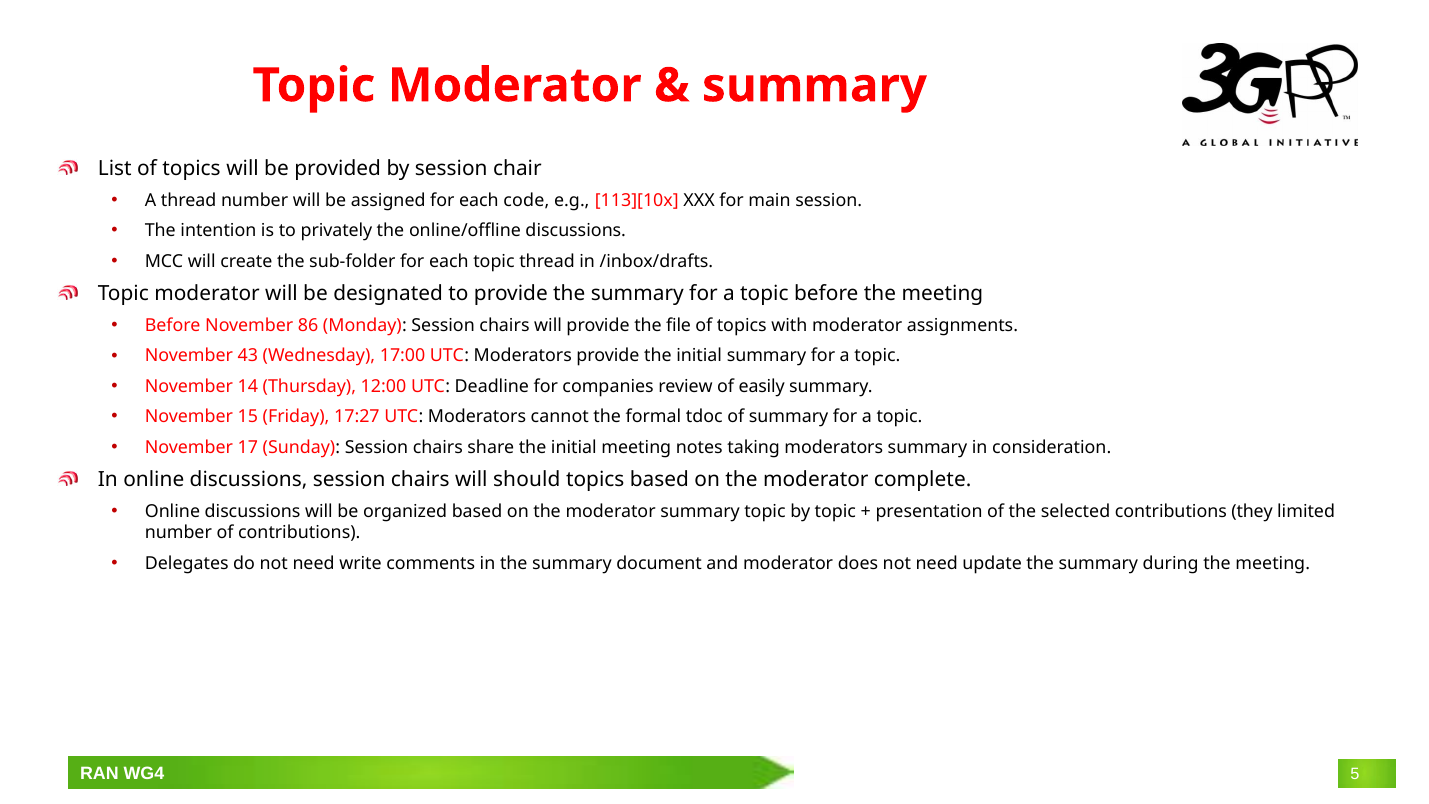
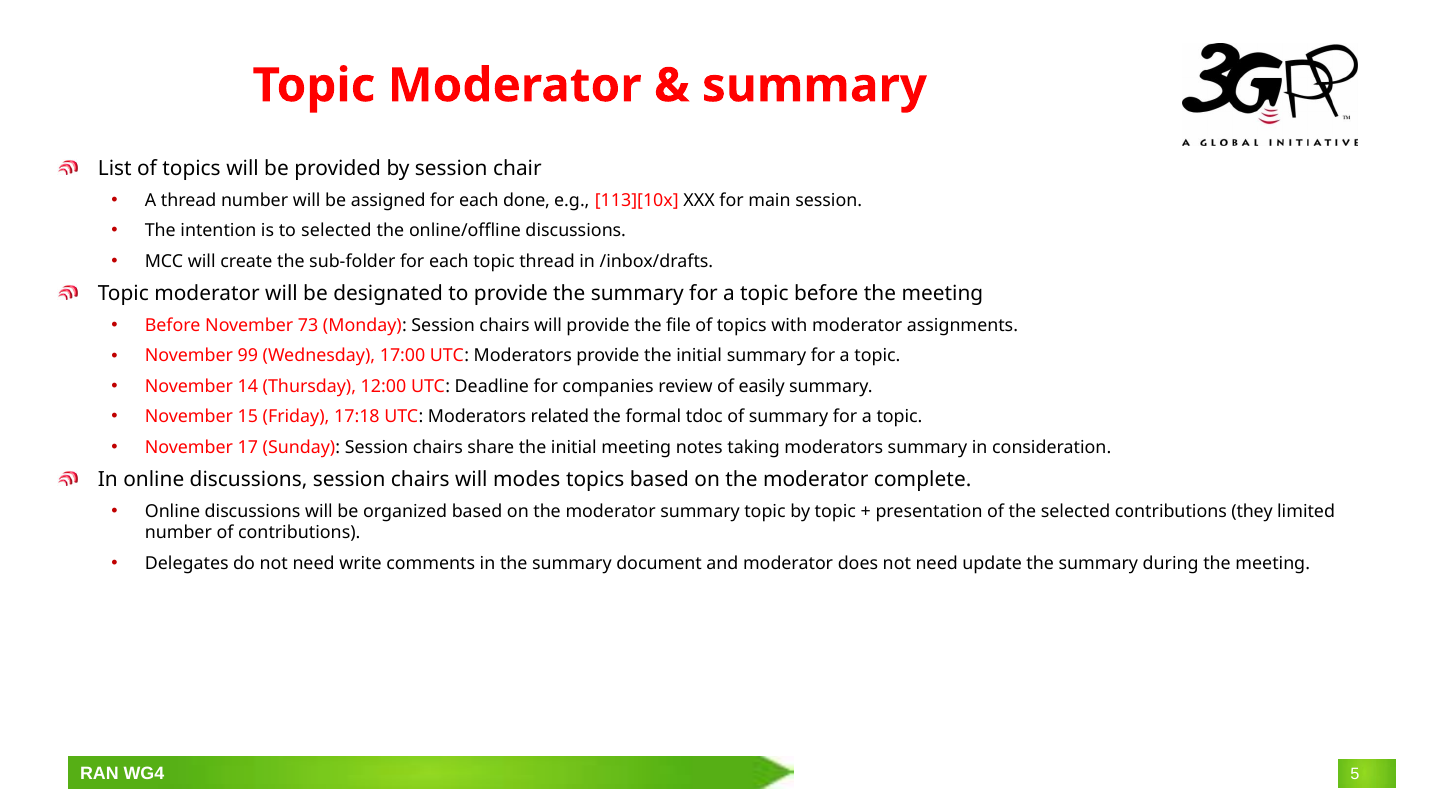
code: code -> done
to privately: privately -> selected
86: 86 -> 73
43: 43 -> 99
17:27: 17:27 -> 17:18
cannot: cannot -> related
should: should -> modes
